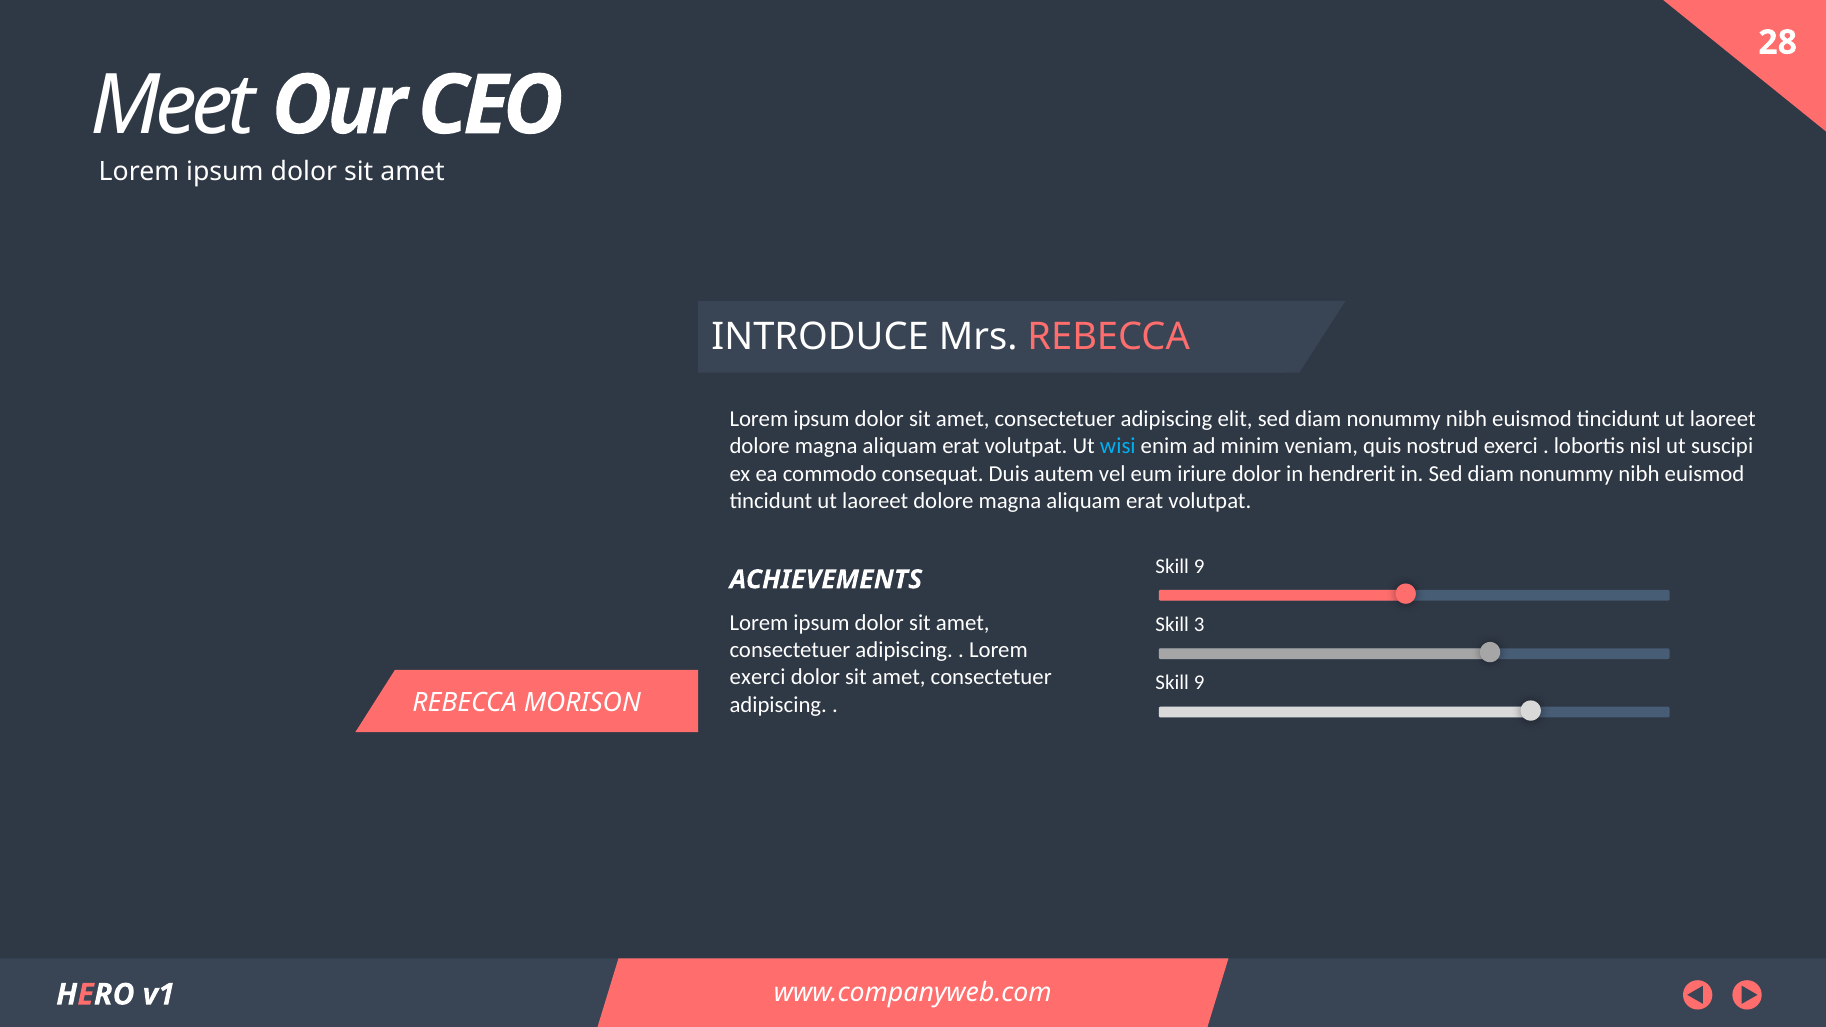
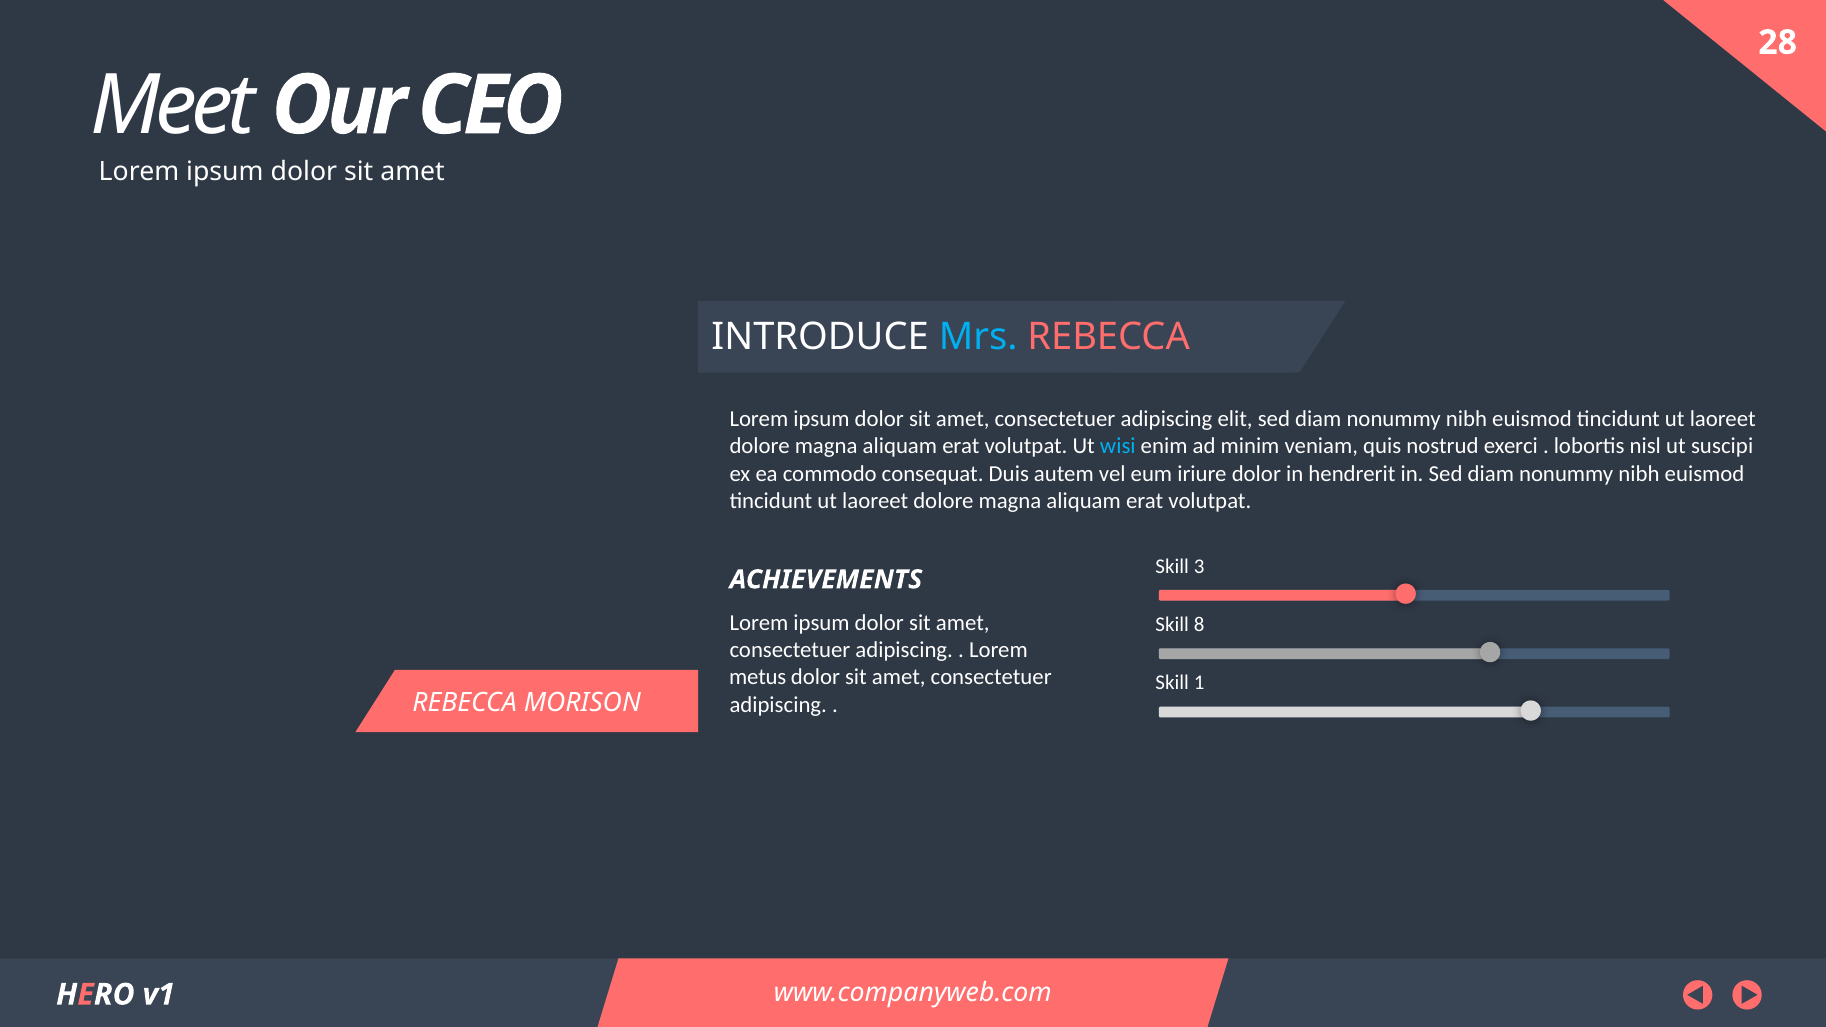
Mrs colour: white -> light blue
9 at (1199, 566): 9 -> 3
3: 3 -> 8
exerci at (758, 677): exerci -> metus
9 at (1199, 683): 9 -> 1
